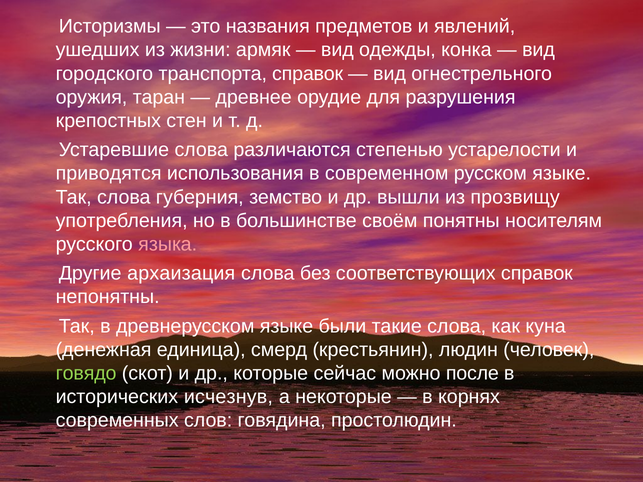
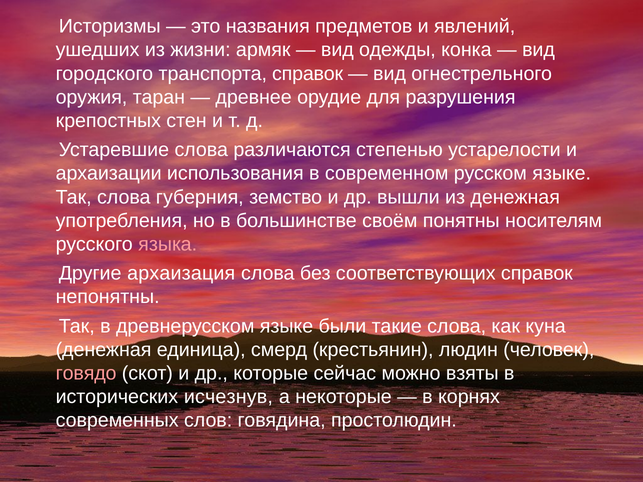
приводятся: приводятся -> архаизации
из прозвищу: прозвищу -> денежная
говядо colour: light green -> pink
после: после -> взяты
